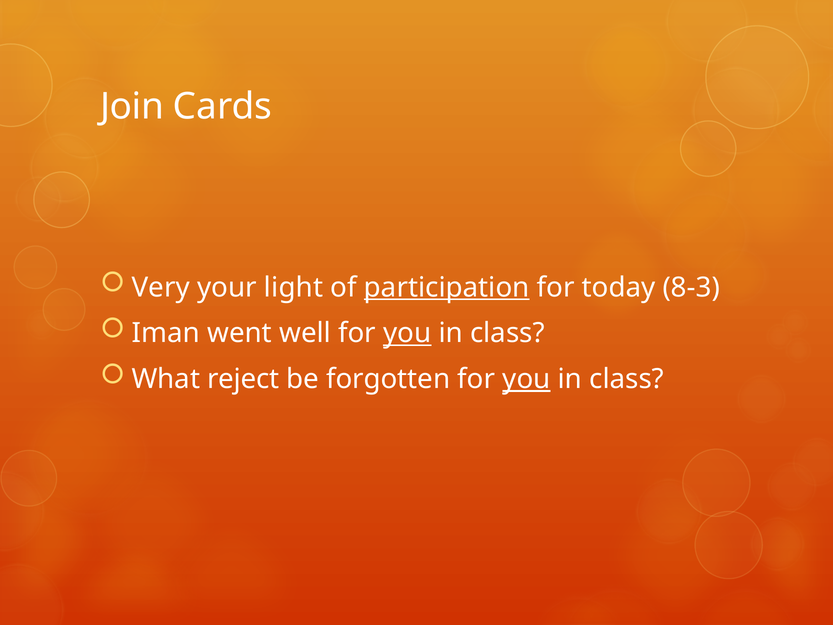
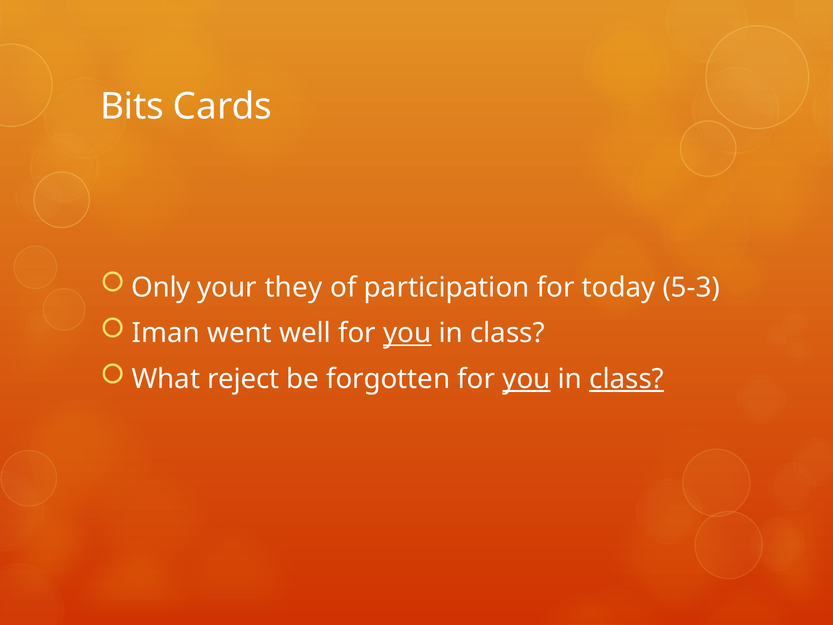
Join: Join -> Bits
Very: Very -> Only
light: light -> they
participation underline: present -> none
8-3: 8-3 -> 5-3
class at (627, 379) underline: none -> present
